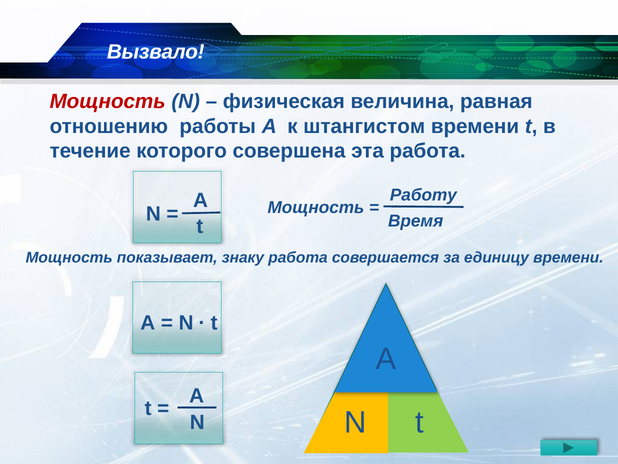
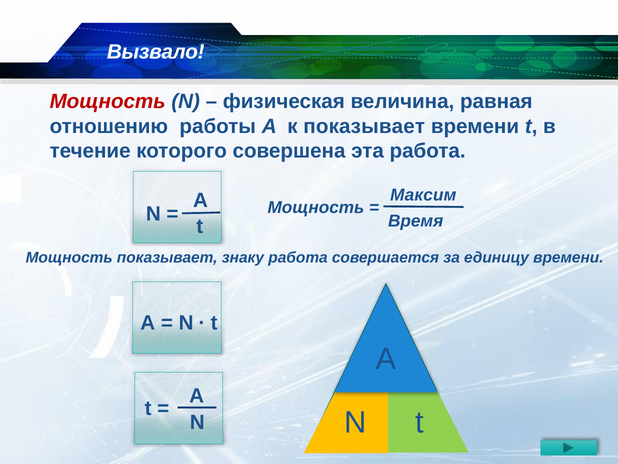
к штангистом: штангистом -> показывает
Работу: Работу -> Максим
